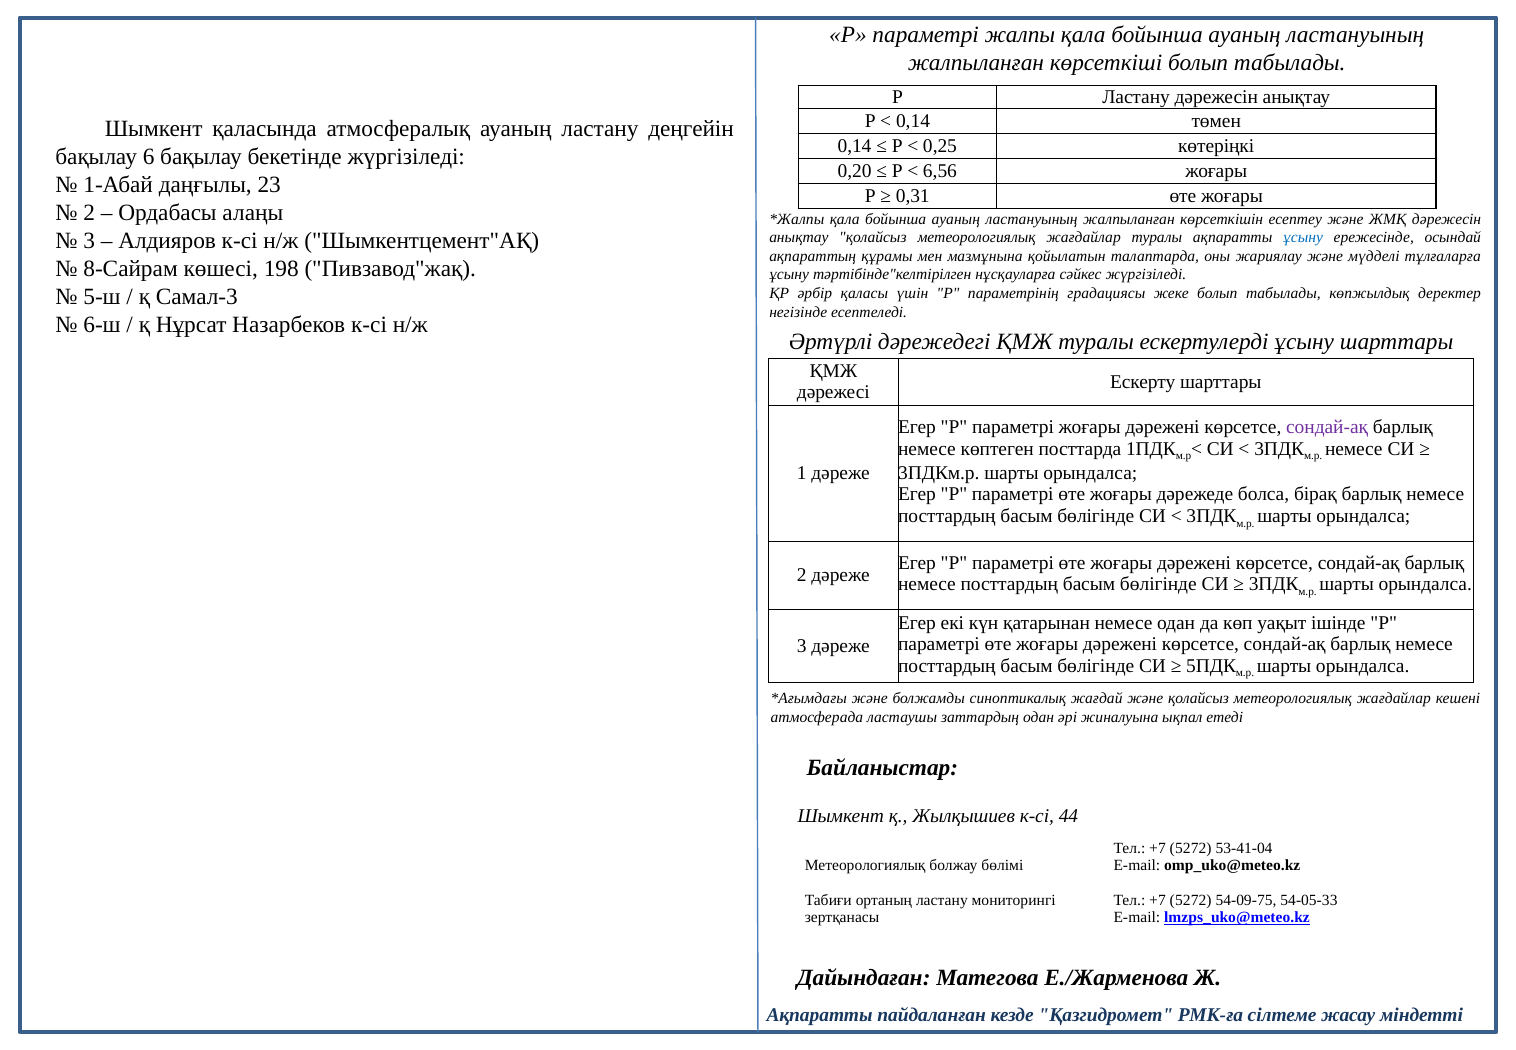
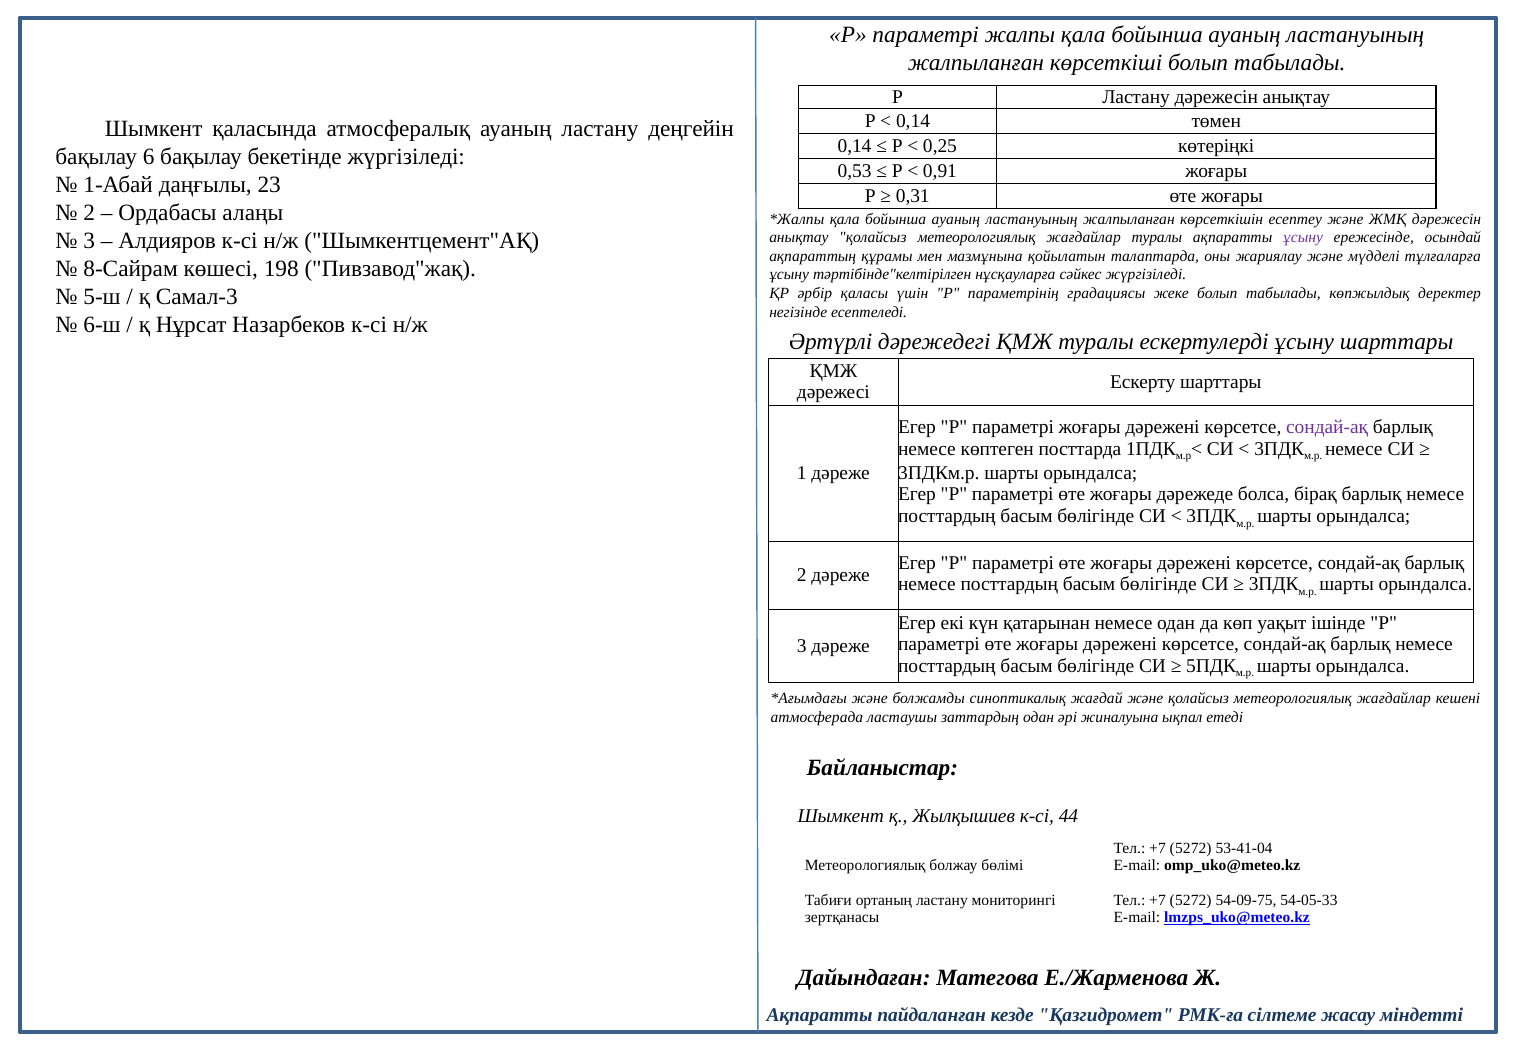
0,20: 0,20 -> 0,53
6,56: 6,56 -> 0,91
ұсыну at (1303, 237) colour: blue -> purple
